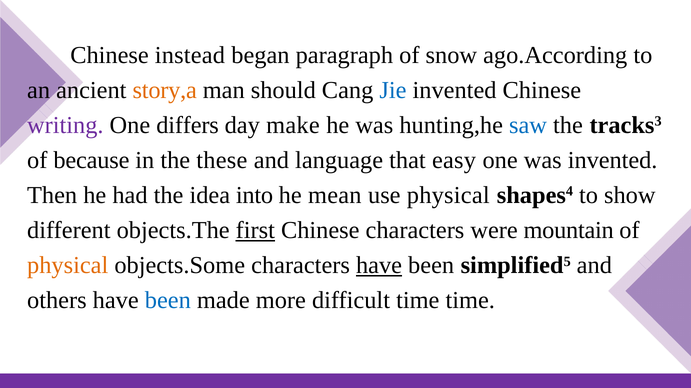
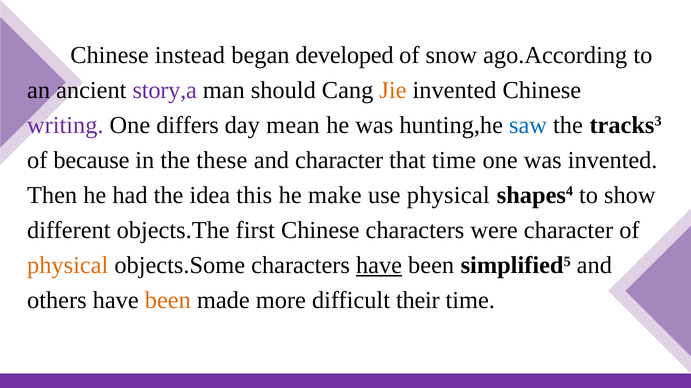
paragraph: paragraph -> developed
story,a colour: orange -> purple
Jie colour: blue -> orange
make: make -> mean
and language: language -> character
that easy: easy -> time
into: into -> this
mean: mean -> make
first underline: present -> none
were mountain: mountain -> character
been at (168, 301) colour: blue -> orange
difficult time: time -> their
